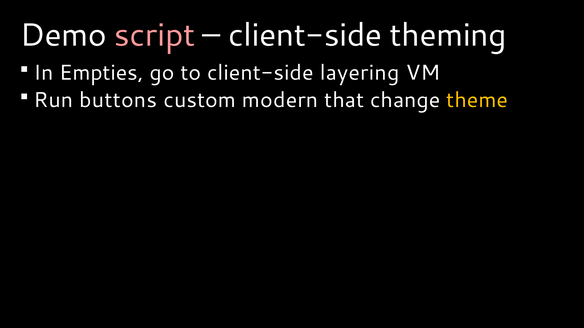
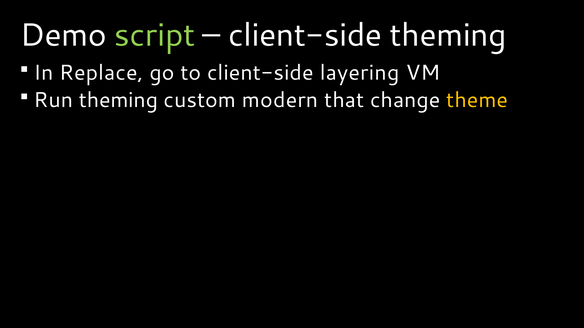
script colour: pink -> light green
Empties: Empties -> Replace
Run buttons: buttons -> theming
